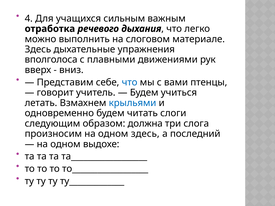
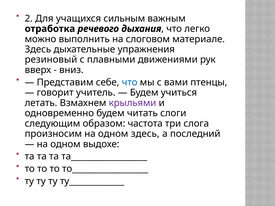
4: 4 -> 2
вполголоса: вполголоса -> резиновый
крыльями colour: blue -> purple
должна: должна -> частота
